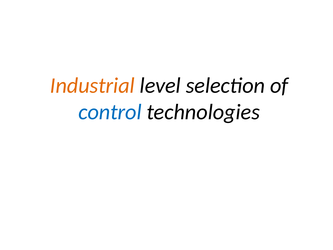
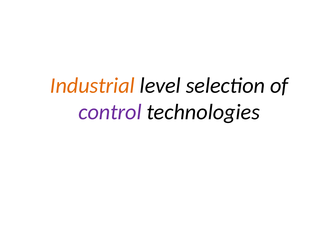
control colour: blue -> purple
